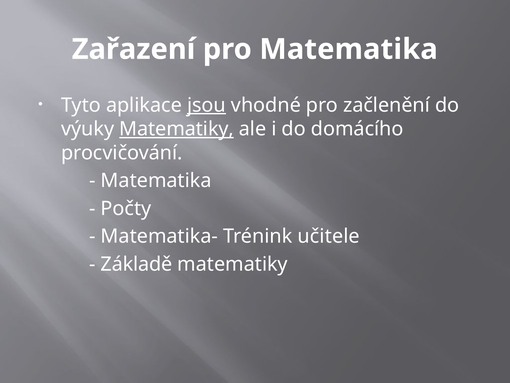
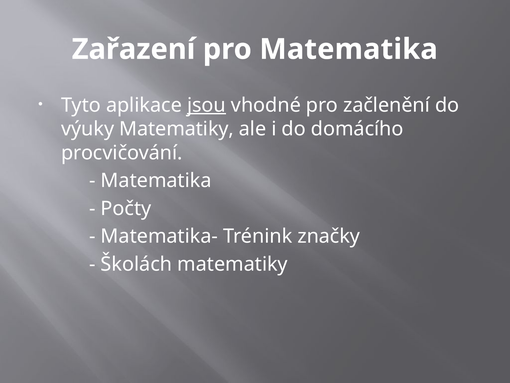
Matematiky at (177, 129) underline: present -> none
učitele: učitele -> značky
Základě: Základě -> Školách
